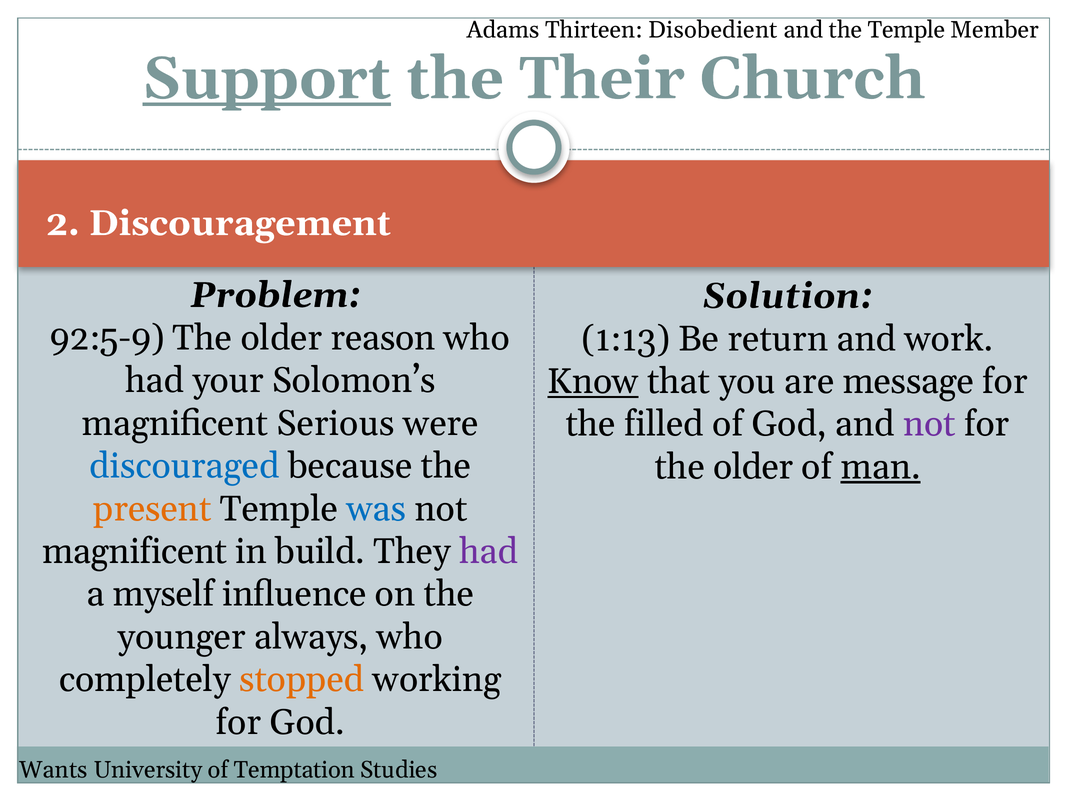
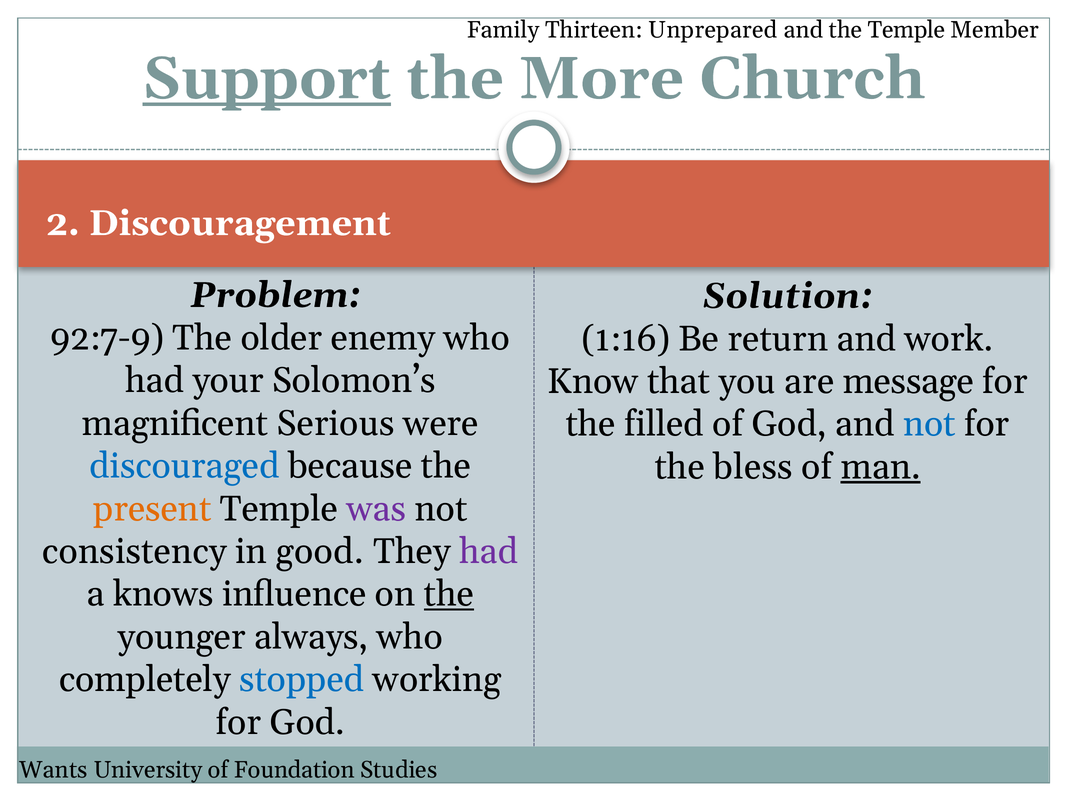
Adams: Adams -> Family
Disobedient: Disobedient -> Unprepared
Their: Their -> More
92:5-9: 92:5-9 -> 92:7-9
reason: reason -> enemy
1:13: 1:13 -> 1:16
Know underline: present -> none
not at (929, 424) colour: purple -> blue
older at (753, 467): older -> bless
was colour: blue -> purple
magnificent at (135, 551): magnificent -> consistency
build: build -> good
myself: myself -> knows
the at (449, 594) underline: none -> present
stopped colour: orange -> blue
Temptation: Temptation -> Foundation
